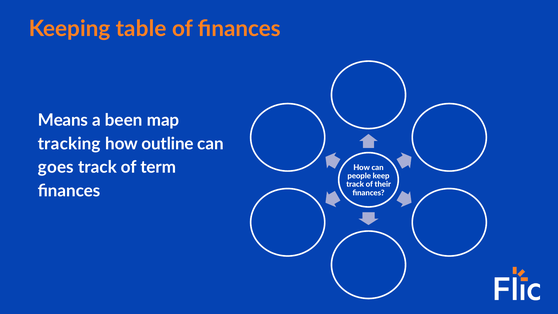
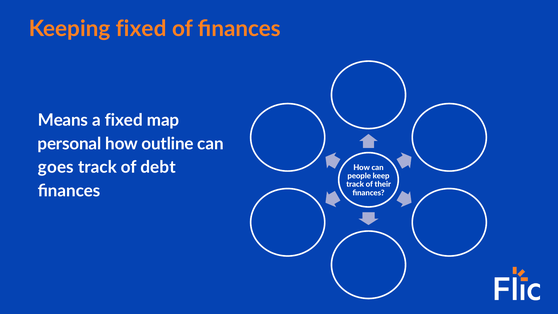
Keeping table: table -> fixed
a been: been -> fixed
tracking: tracking -> personal
term: term -> debt
